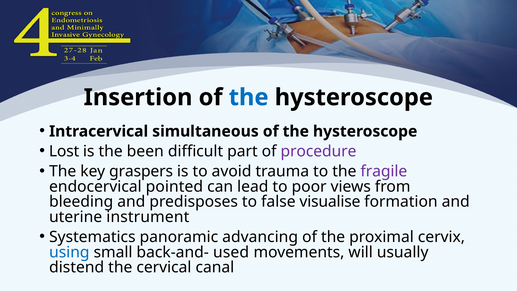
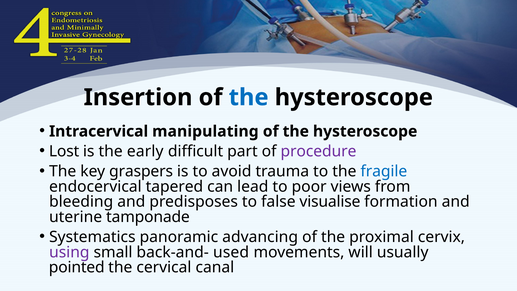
simultaneous: simultaneous -> manipulating
been: been -> early
fragile colour: purple -> blue
pointed: pointed -> tapered
instrument: instrument -> tamponade
using colour: blue -> purple
distend: distend -> pointed
